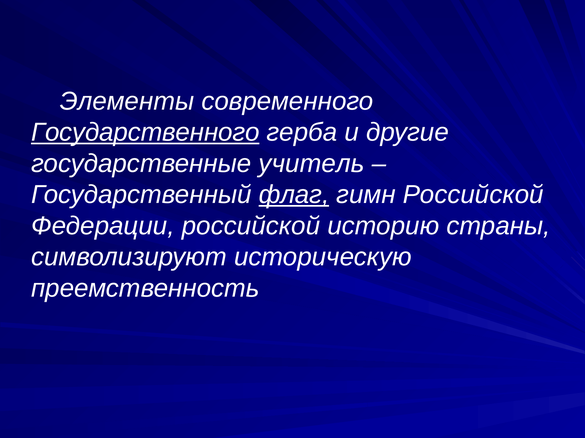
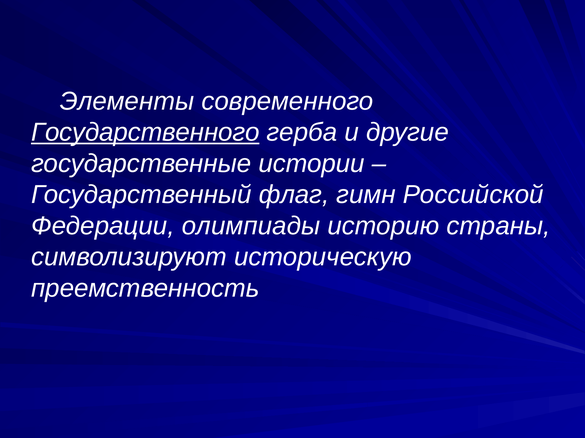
учитель: учитель -> истории
флаг underline: present -> none
Федерации российской: российской -> олимпиады
